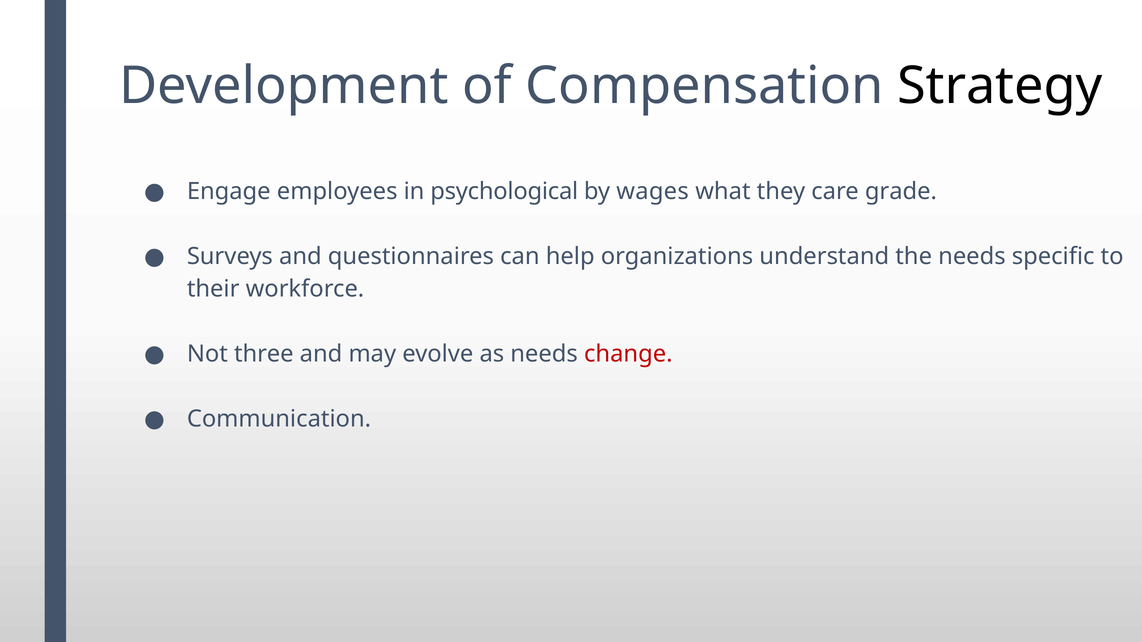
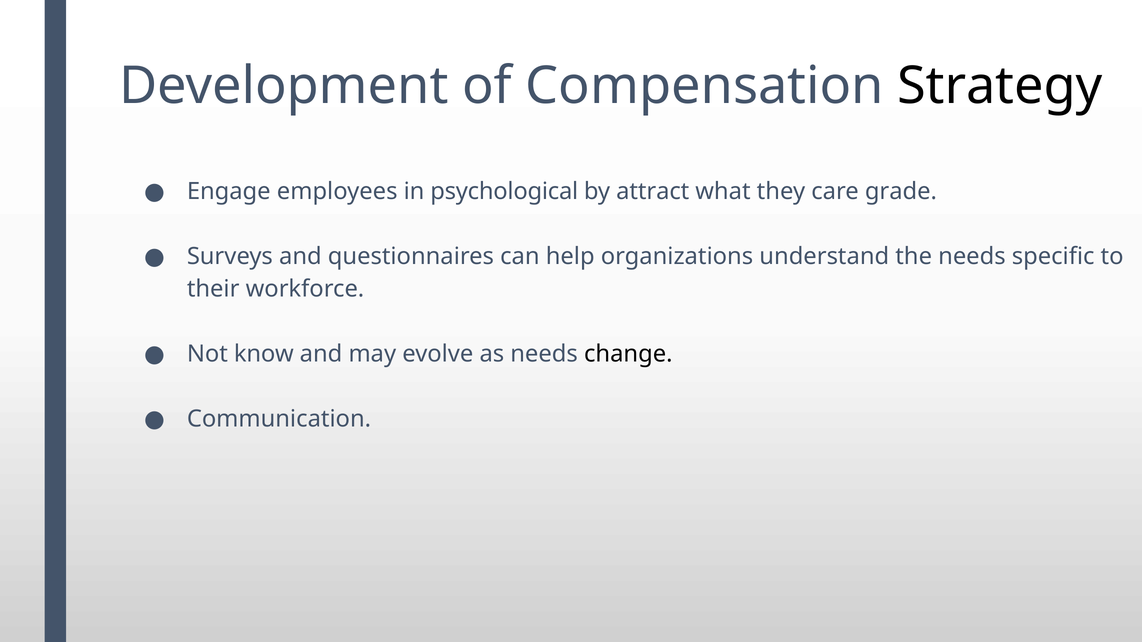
wages: wages -> attract
three: three -> know
change colour: red -> black
